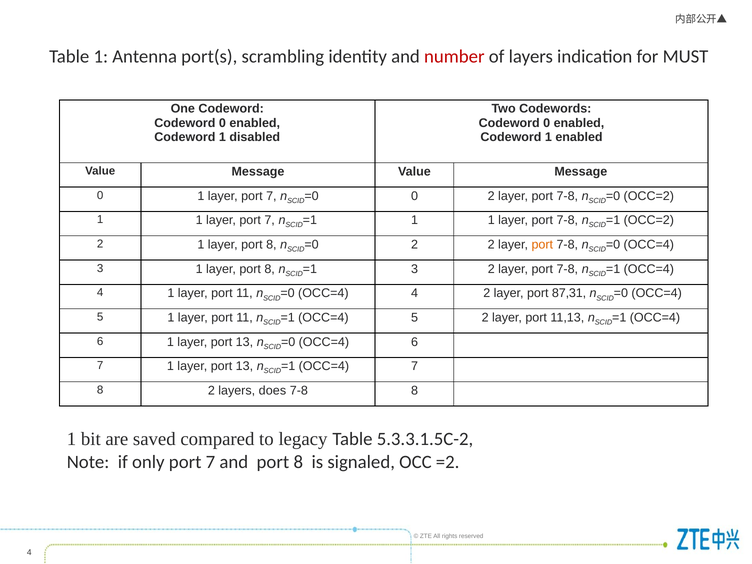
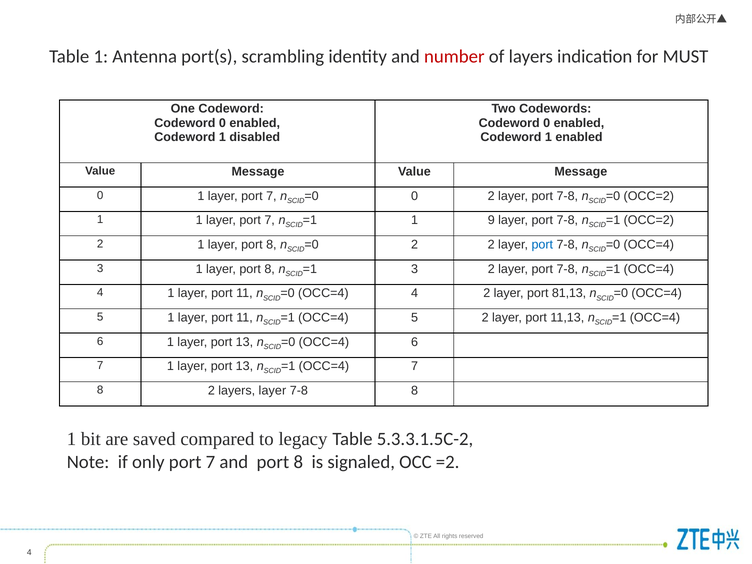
1 at (491, 220): 1 -> 9
port at (542, 245) colour: orange -> blue
87,31: 87,31 -> 81,13
layers does: does -> layer
